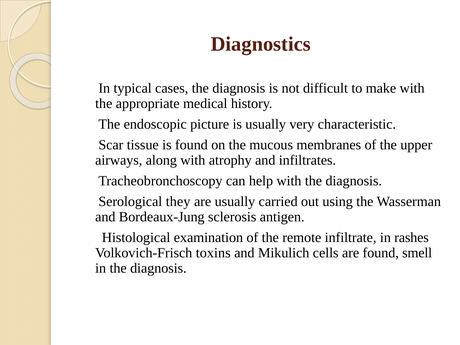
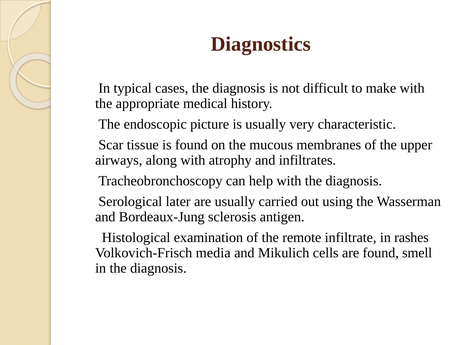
they: they -> later
toxins: toxins -> media
